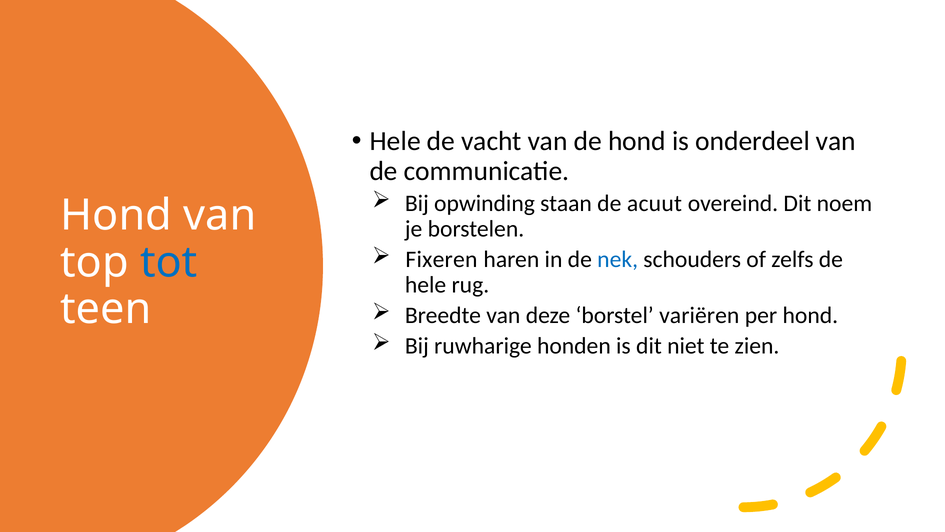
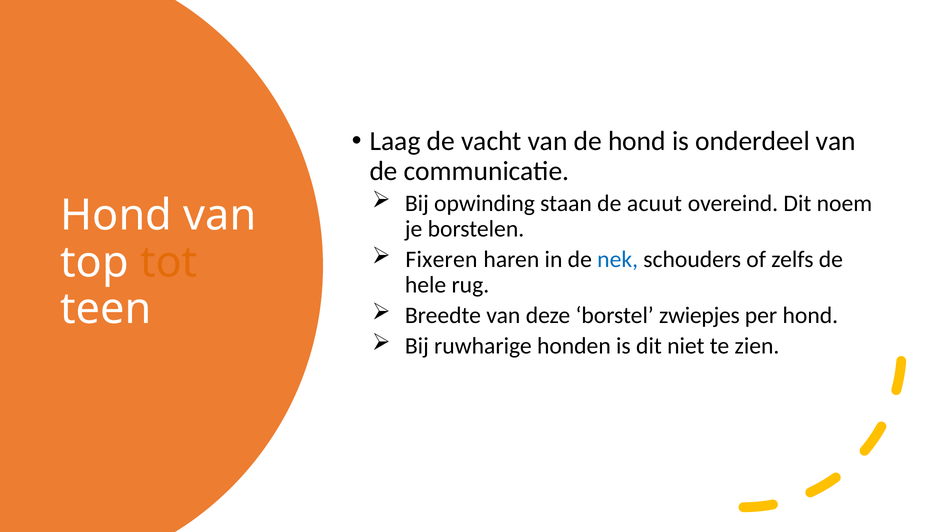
Hele at (395, 141): Hele -> Laag
tot colour: blue -> orange
variëren: variëren -> zwiepjes
